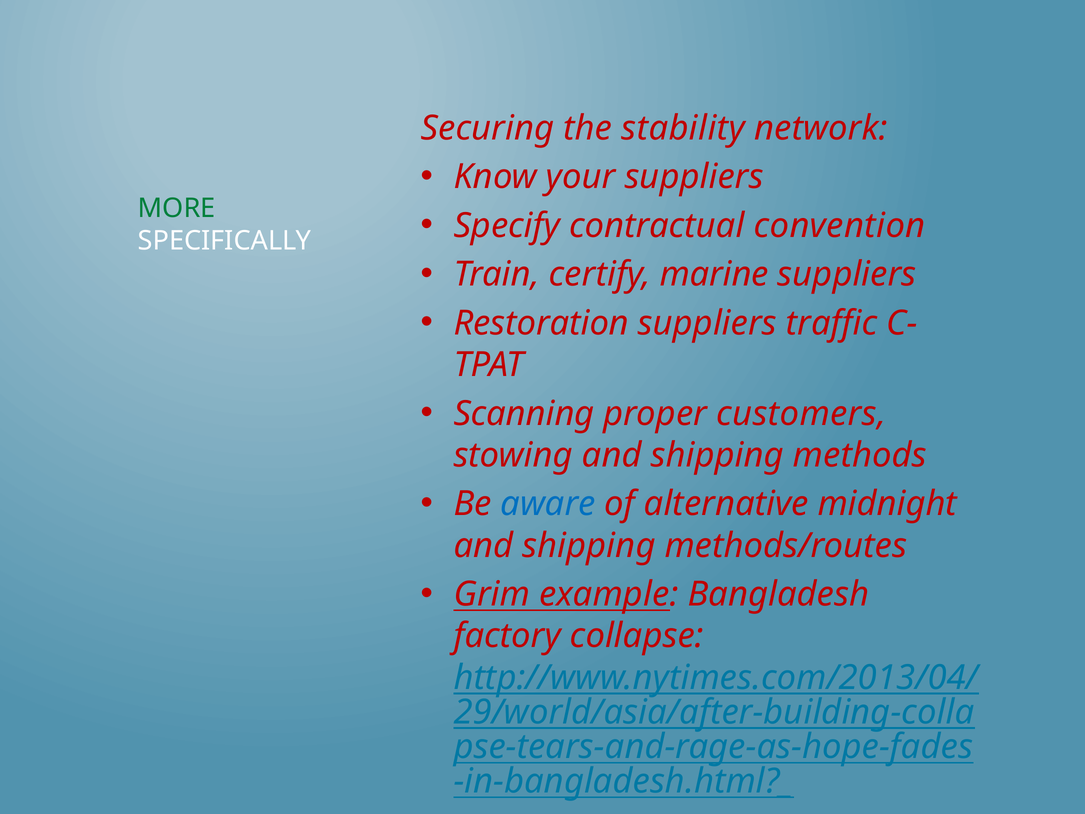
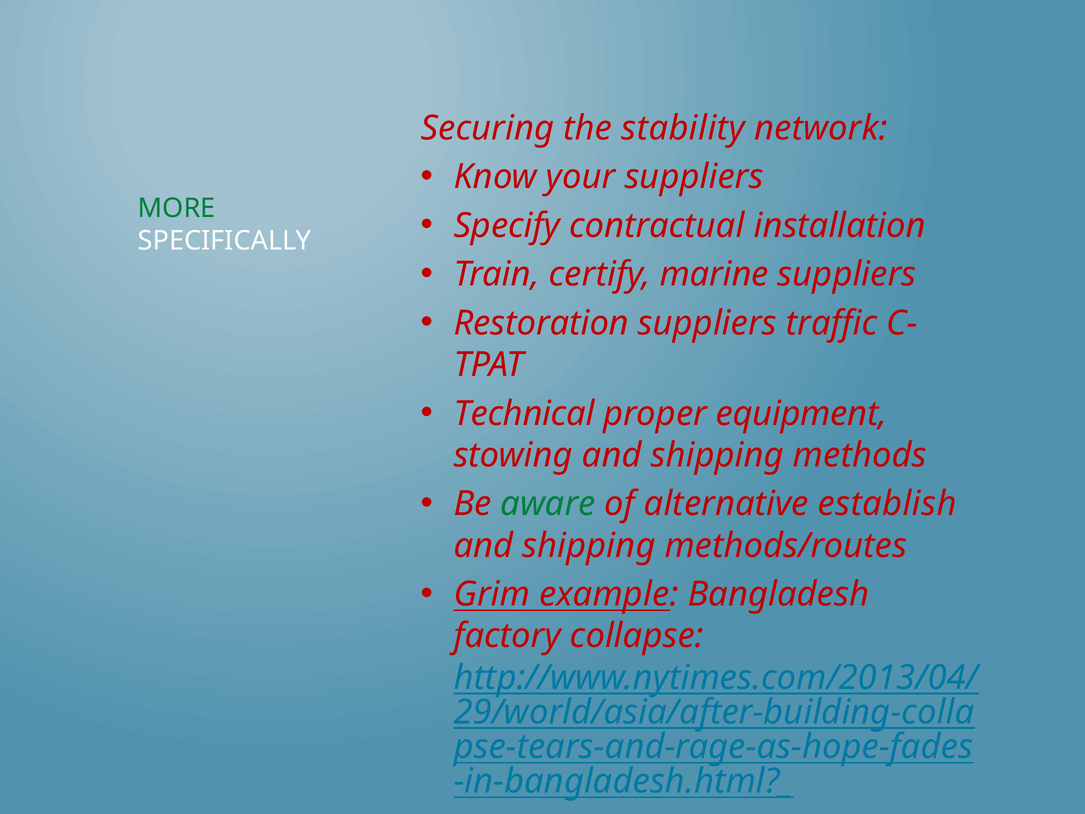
convention: convention -> installation
Scanning: Scanning -> Technical
customers: customers -> equipment
aware colour: blue -> green
midnight: midnight -> establish
